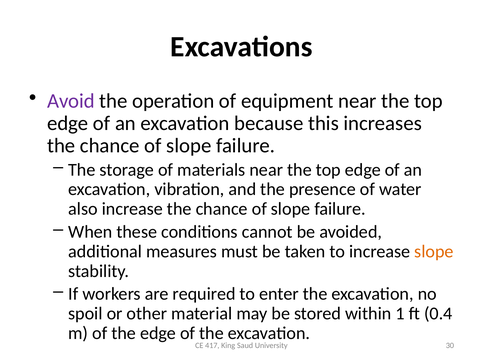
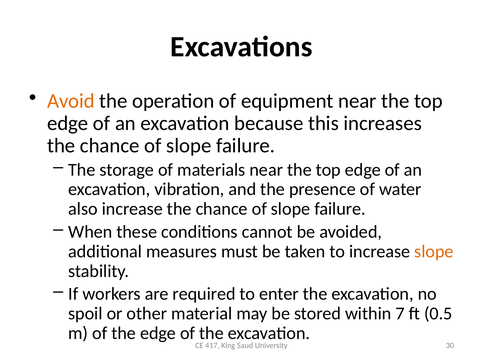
Avoid colour: purple -> orange
1: 1 -> 7
0.4: 0.4 -> 0.5
